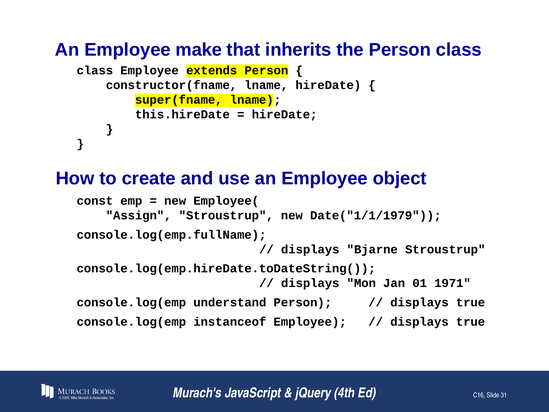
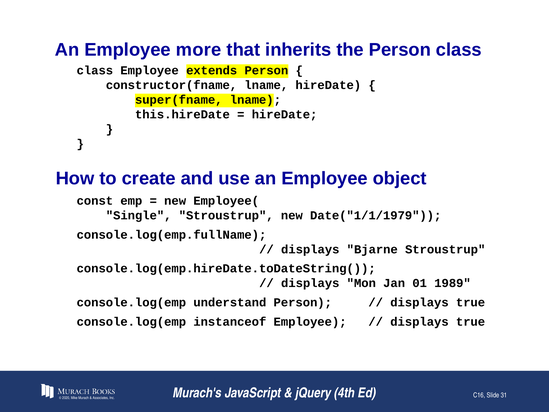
make: make -> more
Assign: Assign -> Single
1971: 1971 -> 1989
